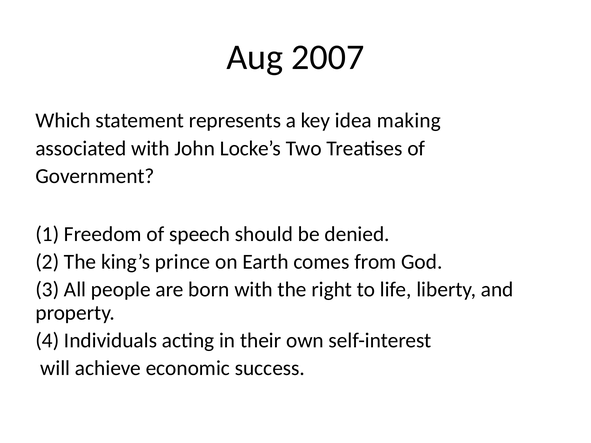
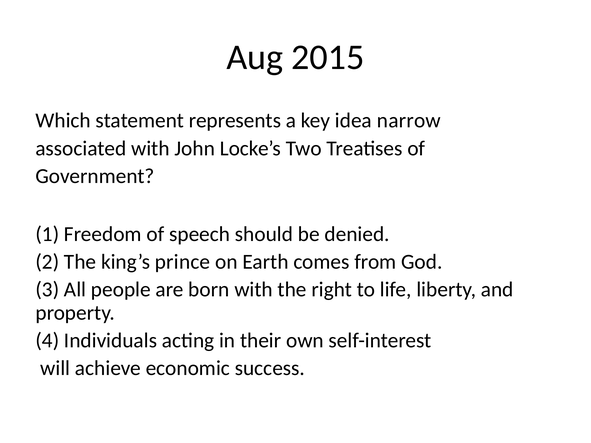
2007: 2007 -> 2015
making: making -> narrow
